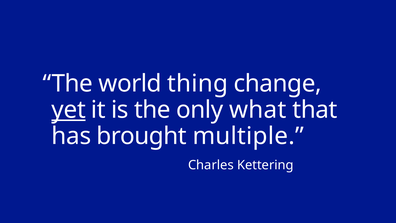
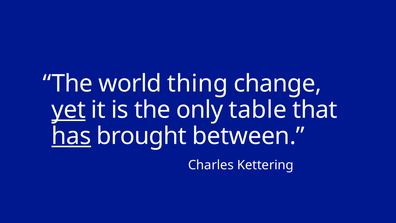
what: what -> table
has underline: none -> present
multiple: multiple -> between
